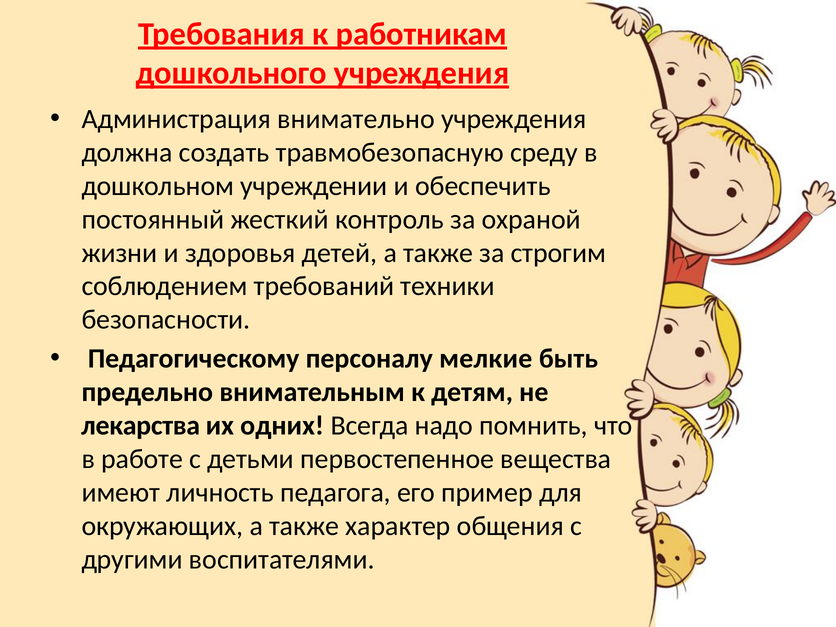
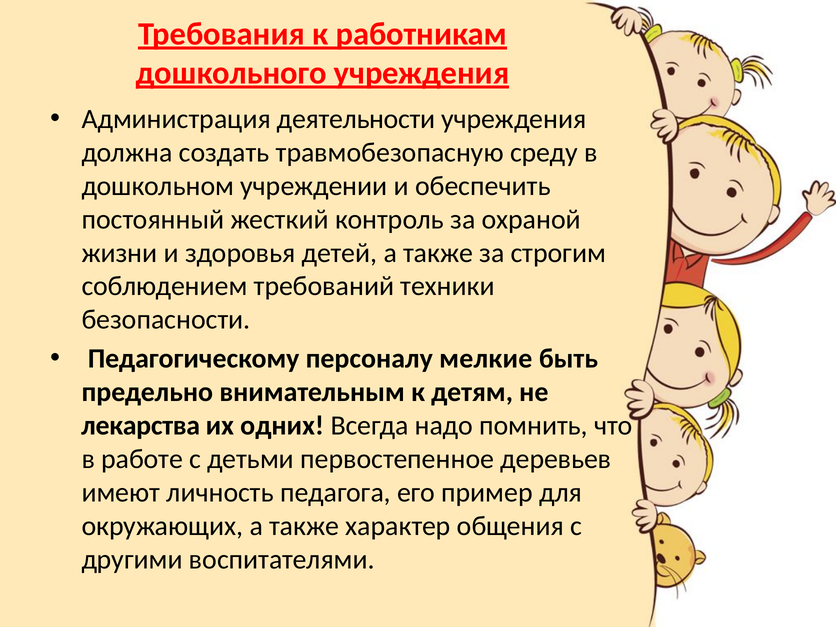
внимательно: внимательно -> деятельности
вещества: вещества -> деревьев
